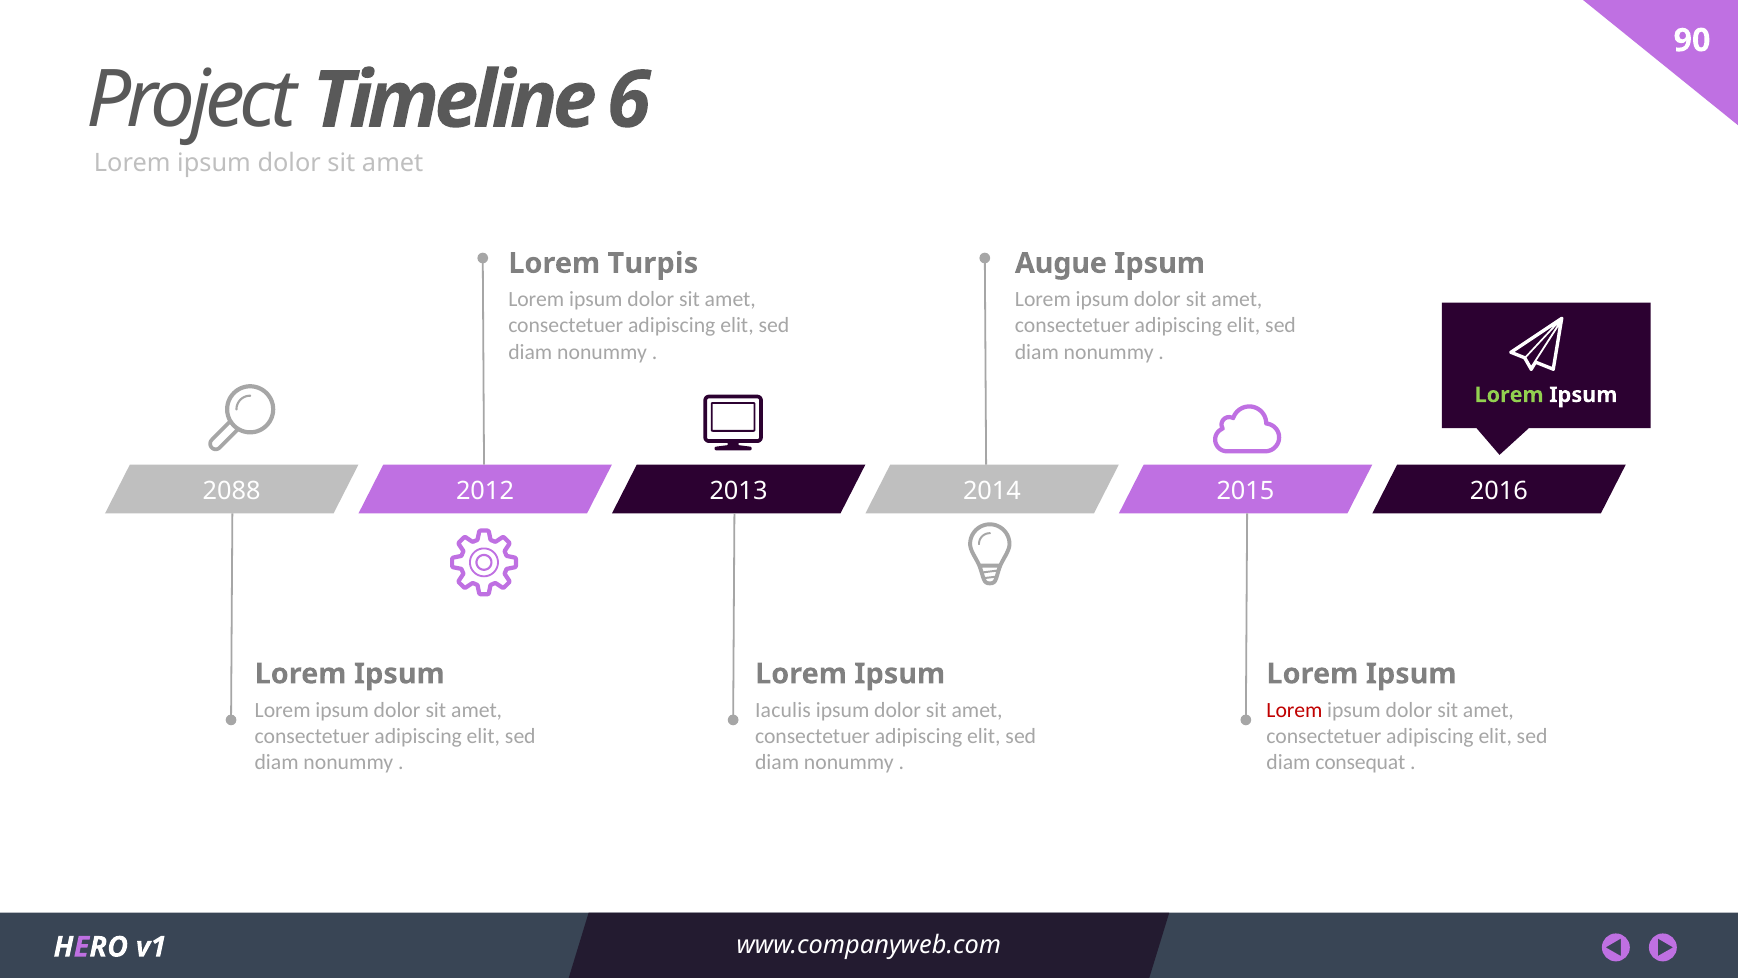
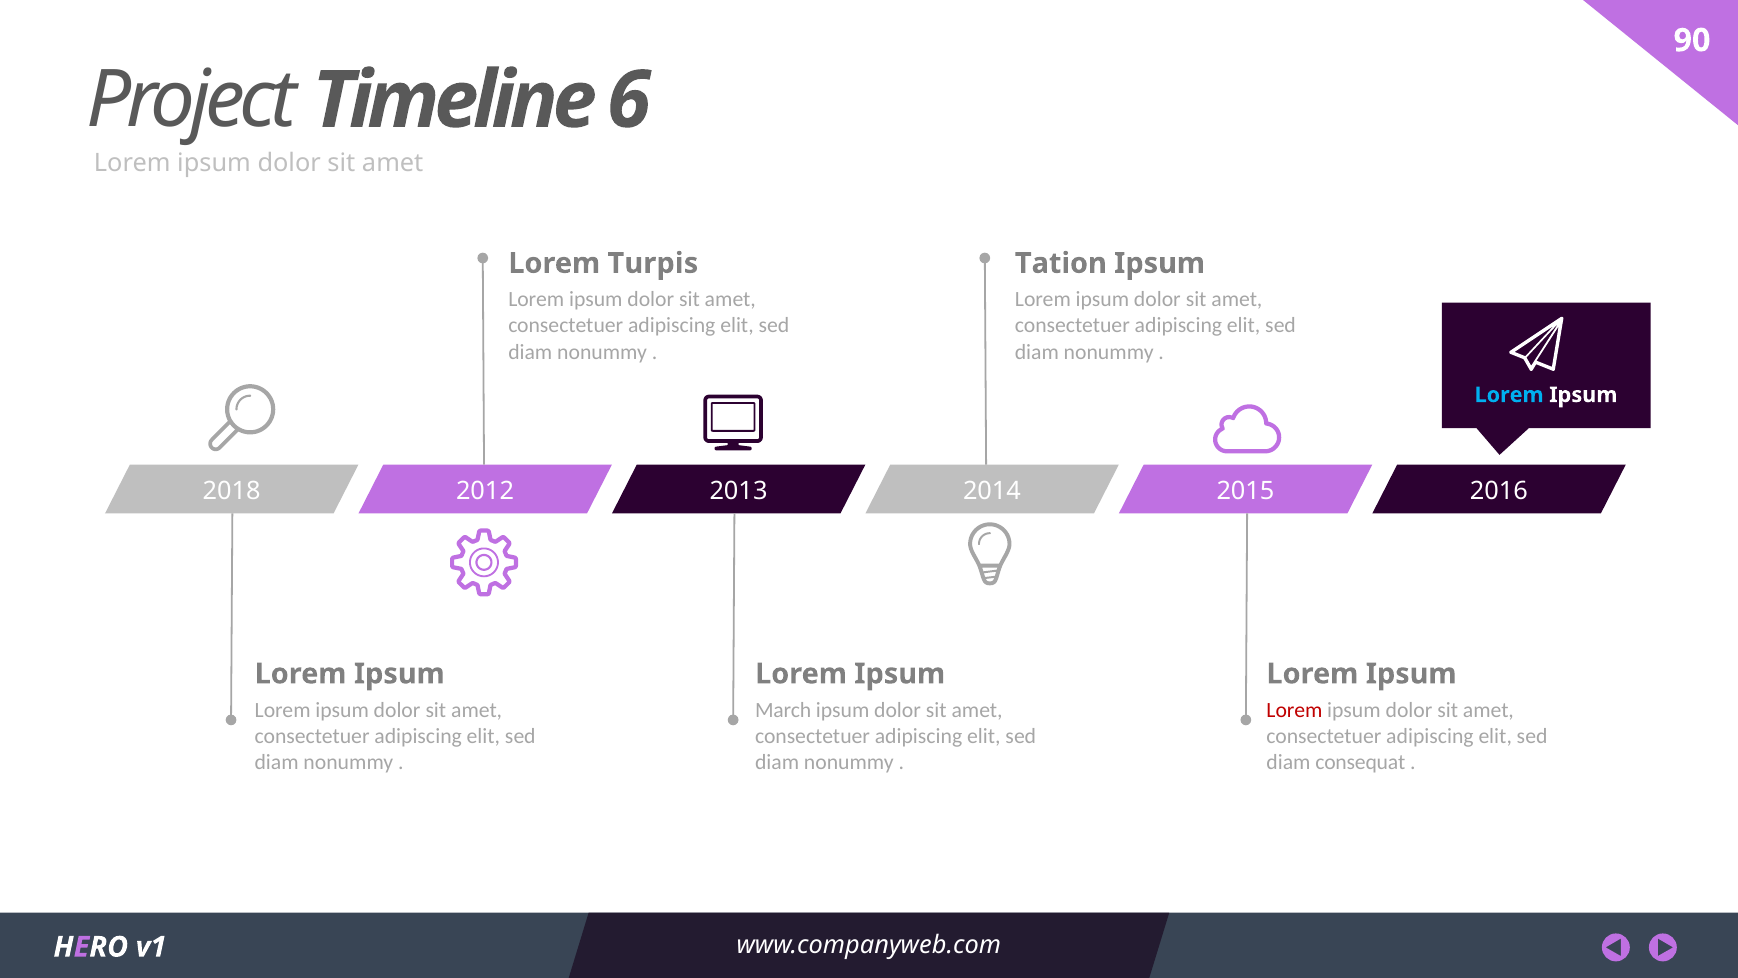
Augue: Augue -> Tation
Lorem at (1509, 395) colour: light green -> light blue
2088: 2088 -> 2018
Iaculis: Iaculis -> March
